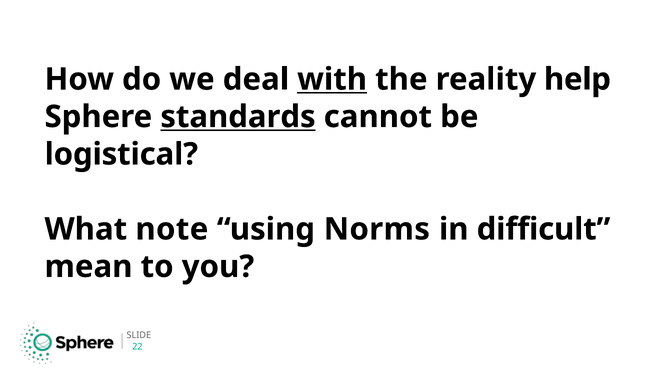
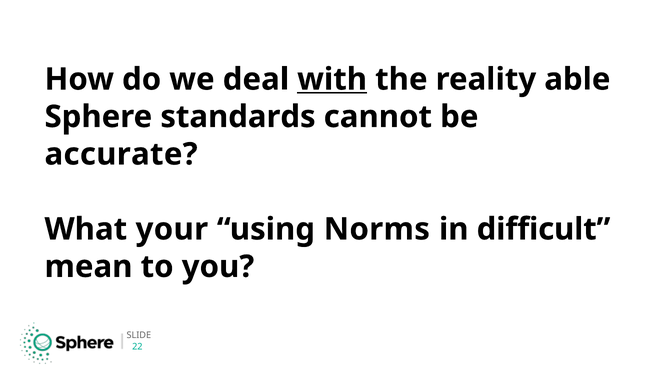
help: help -> able
standards underline: present -> none
logistical: logistical -> accurate
note: note -> your
